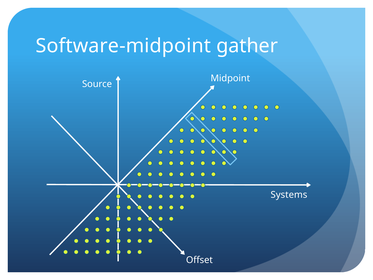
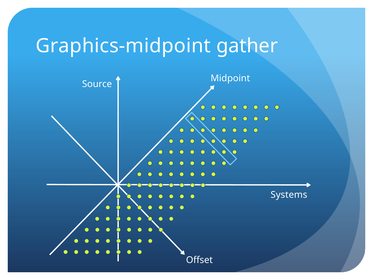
Software-midpoint: Software-midpoint -> Graphics-midpoint
